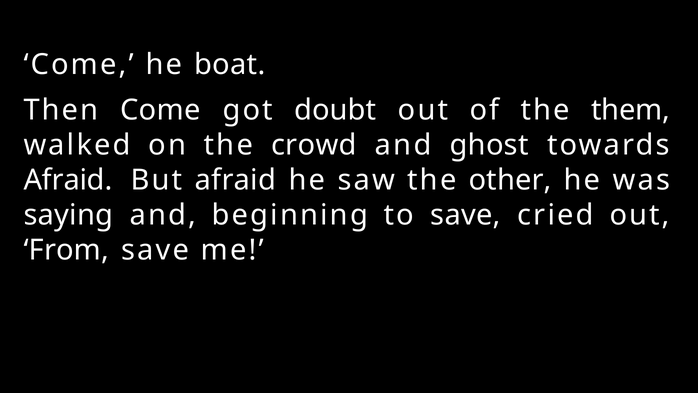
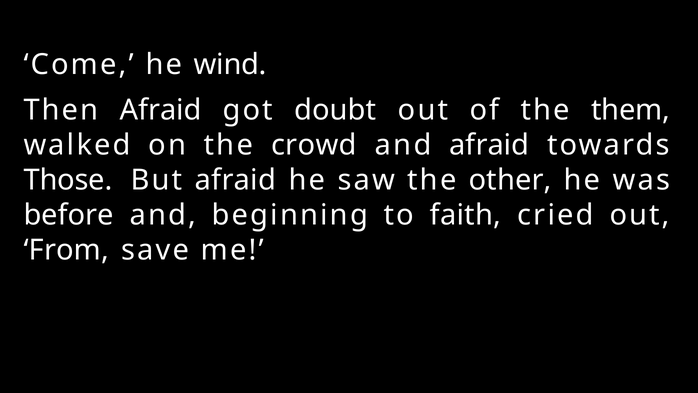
boat: boat -> wind
Then Come: Come -> Afraid
and ghost: ghost -> afraid
Afraid at (68, 180): Afraid -> Those
saying: saying -> before
to save: save -> faith
